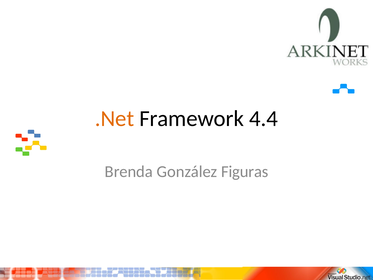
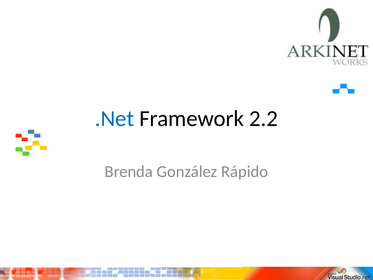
.Net colour: orange -> blue
4.4: 4.4 -> 2.2
Figuras: Figuras -> Rápido
